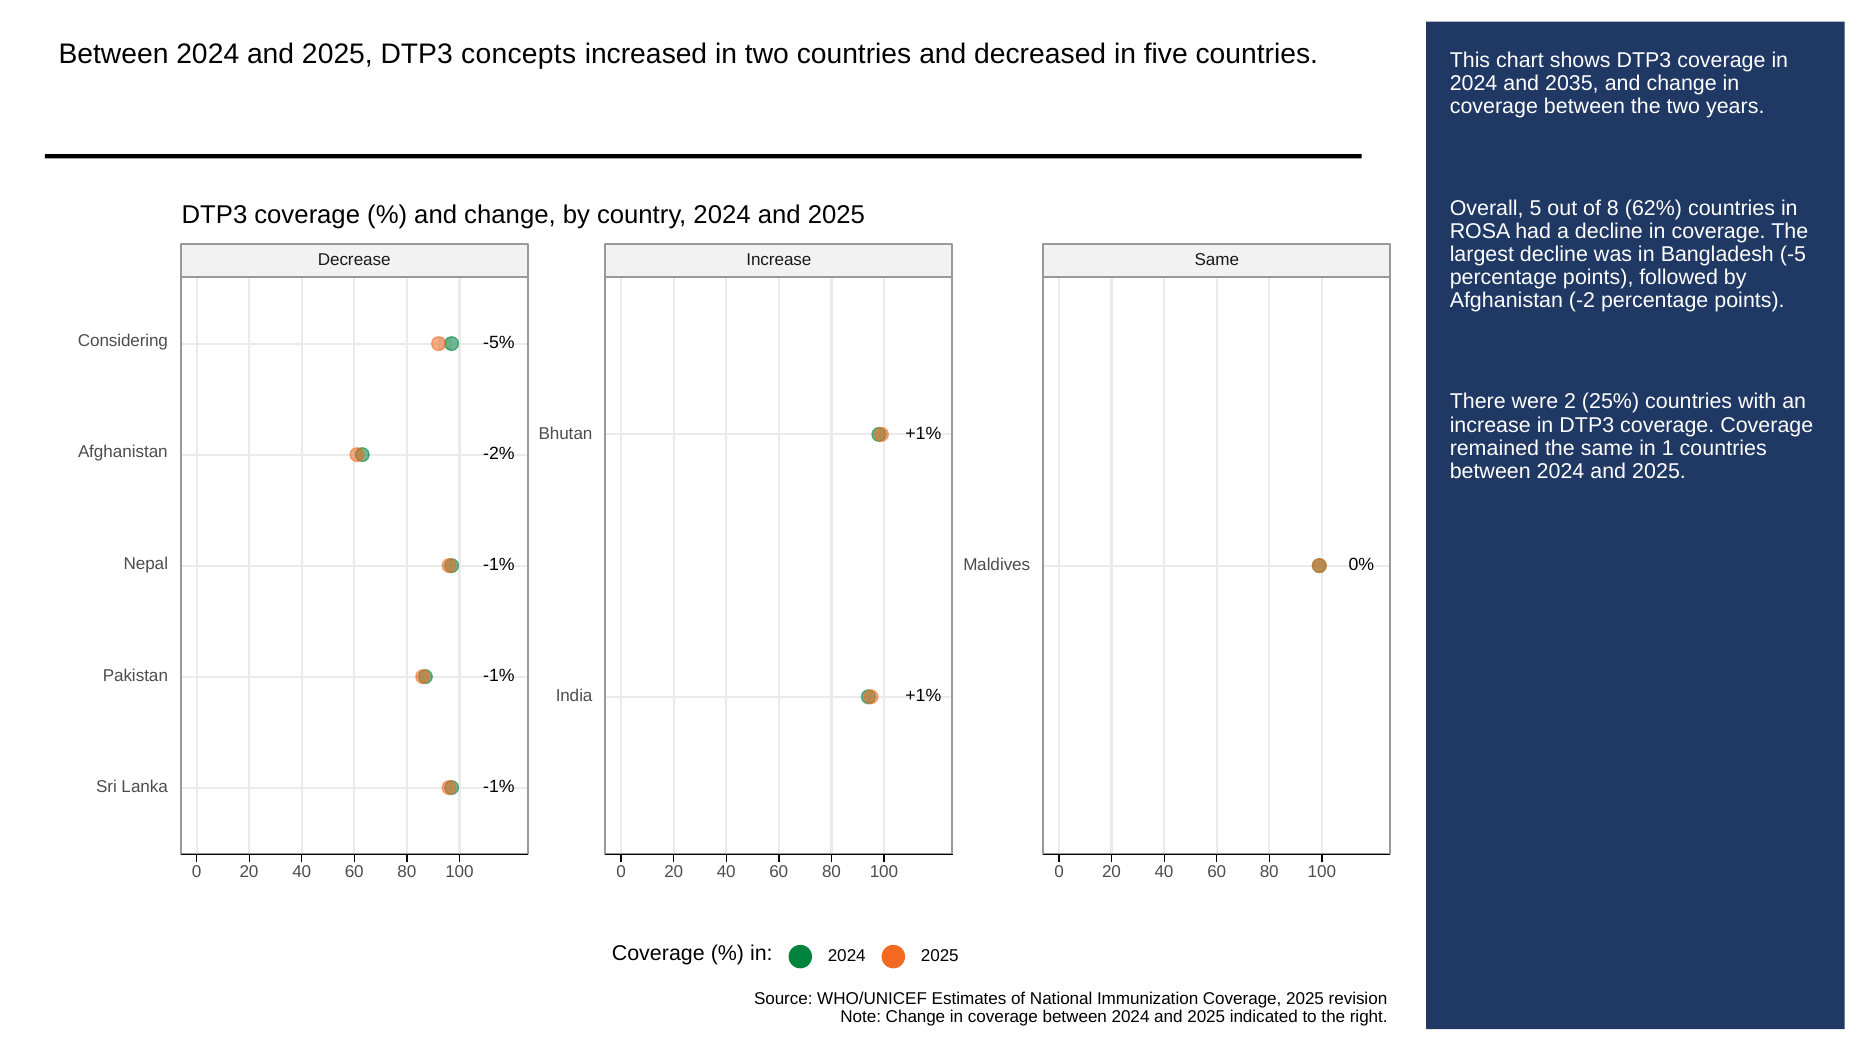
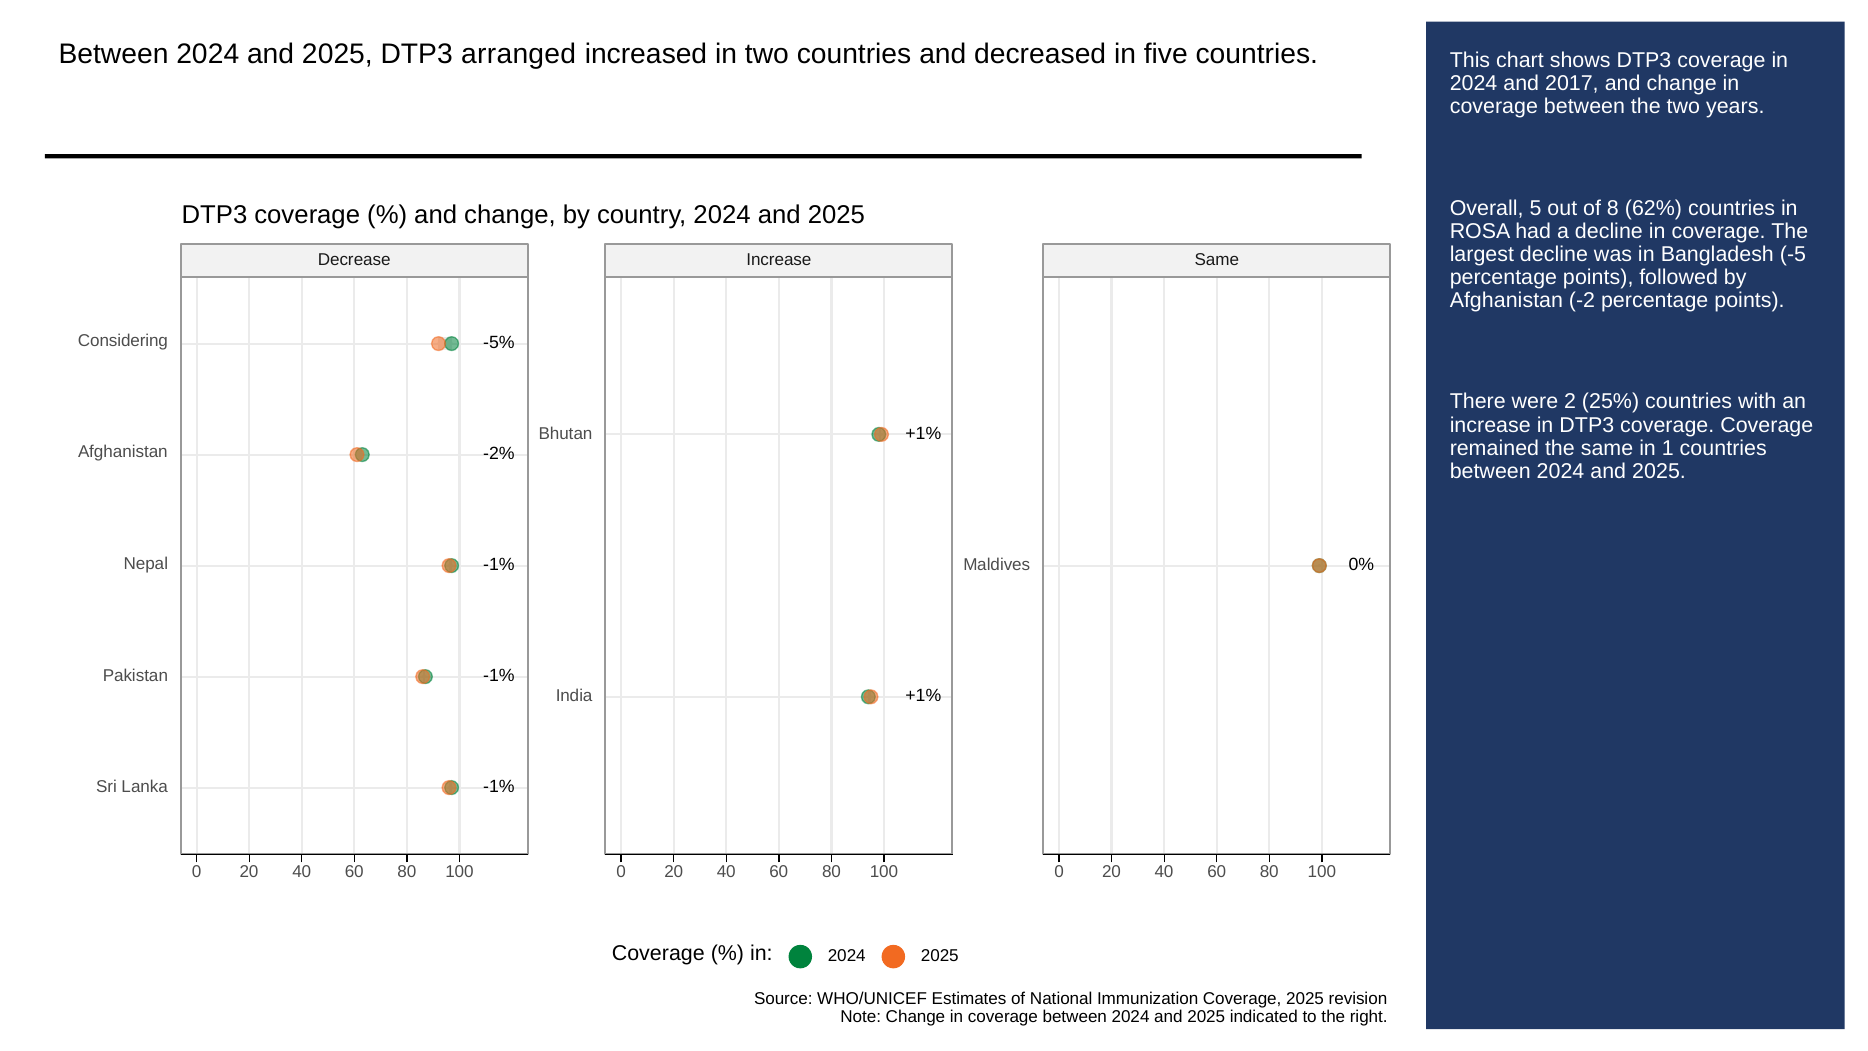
concepts: concepts -> arranged
2035: 2035 -> 2017
